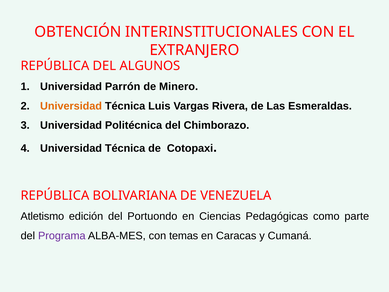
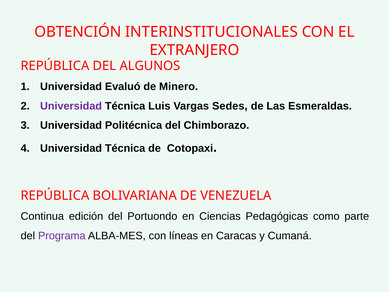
Parrón: Parrón -> Evaluó
Universidad at (71, 106) colour: orange -> purple
Rivera: Rivera -> Sedes
Atletismo: Atletismo -> Continua
temas: temas -> líneas
